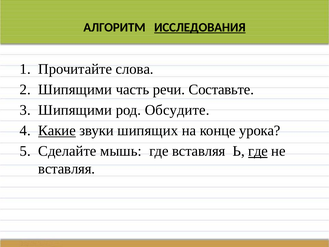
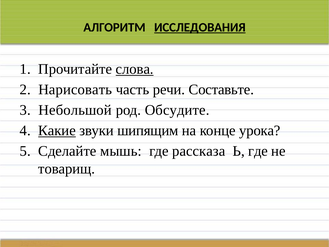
слова underline: none -> present
Шипящими at (75, 90): Шипящими -> Нарисовать
Шипящими at (75, 110): Шипящими -> Небольшой
шипящих: шипящих -> шипящим
где вставляя: вставляя -> рассказа
где at (258, 151) underline: present -> none
вставляя at (67, 169): вставляя -> товарищ
